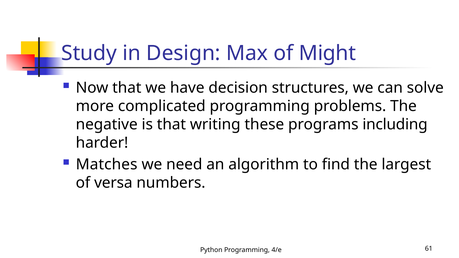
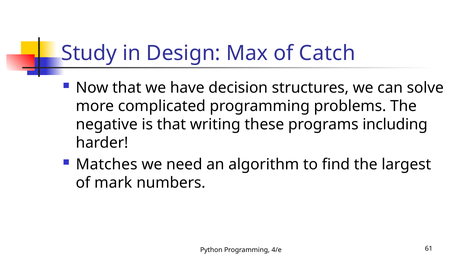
Might: Might -> Catch
versa: versa -> mark
